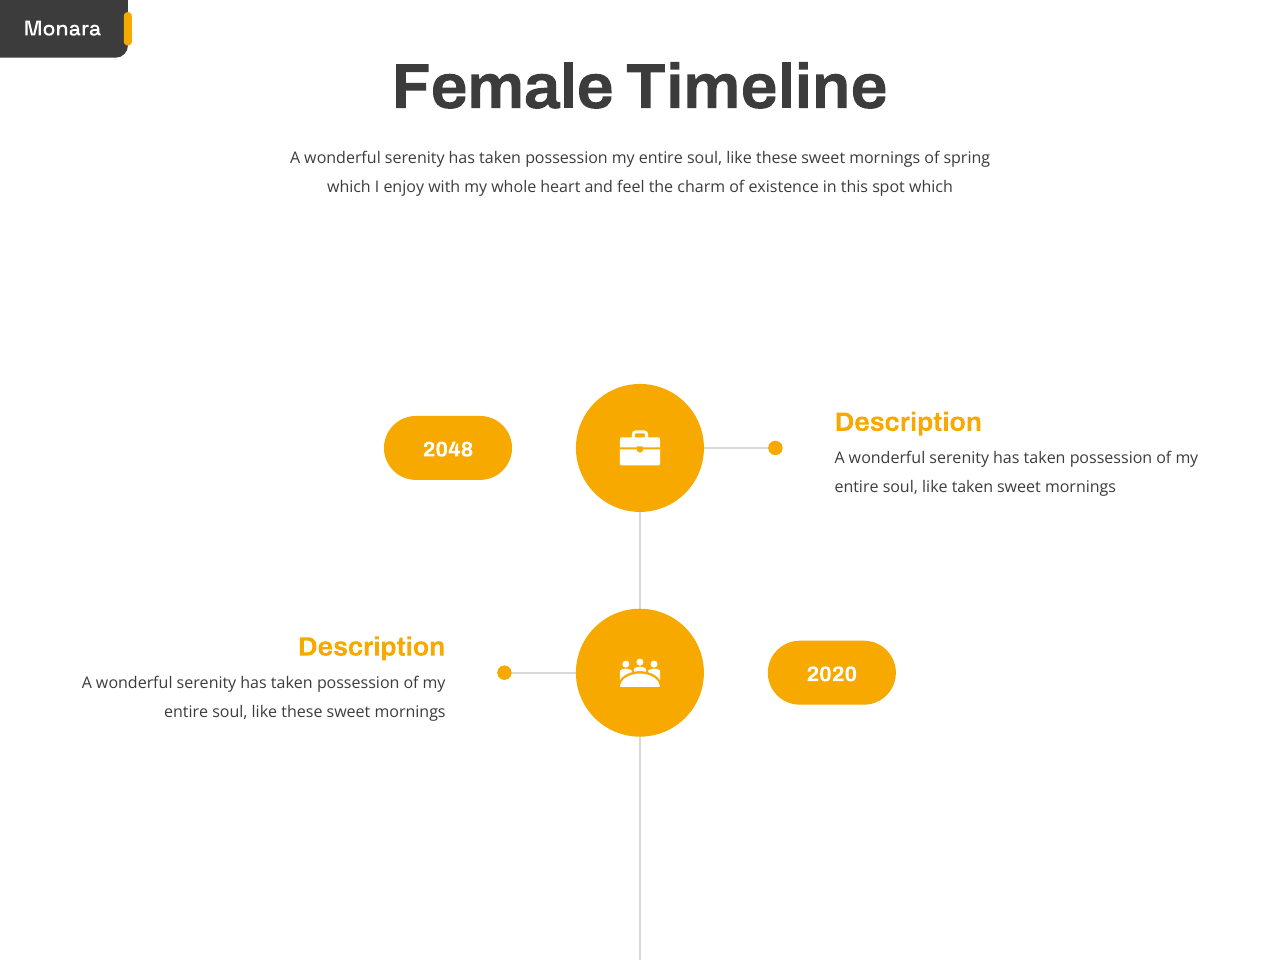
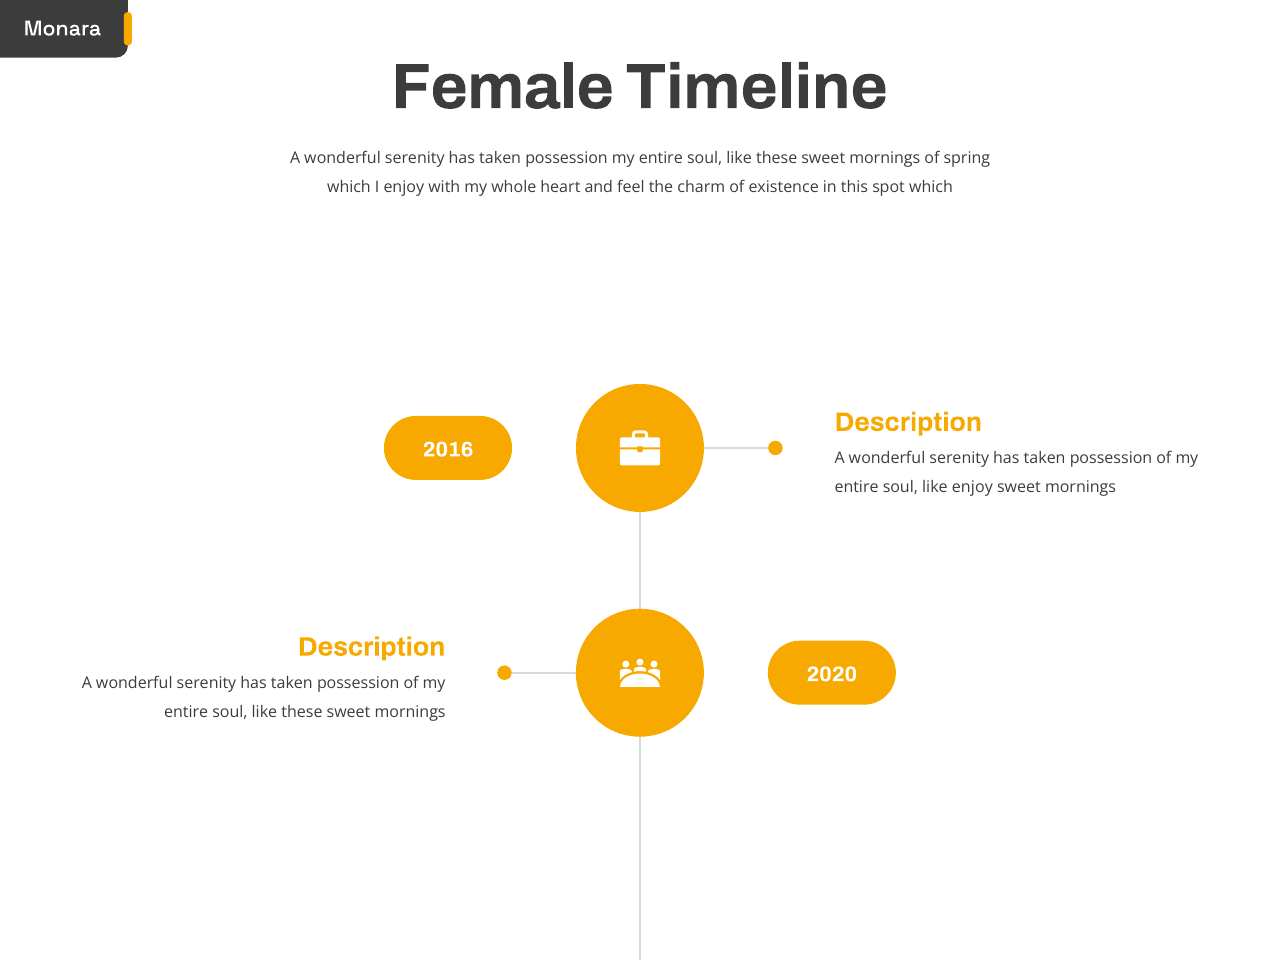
2048: 2048 -> 2016
like taken: taken -> enjoy
